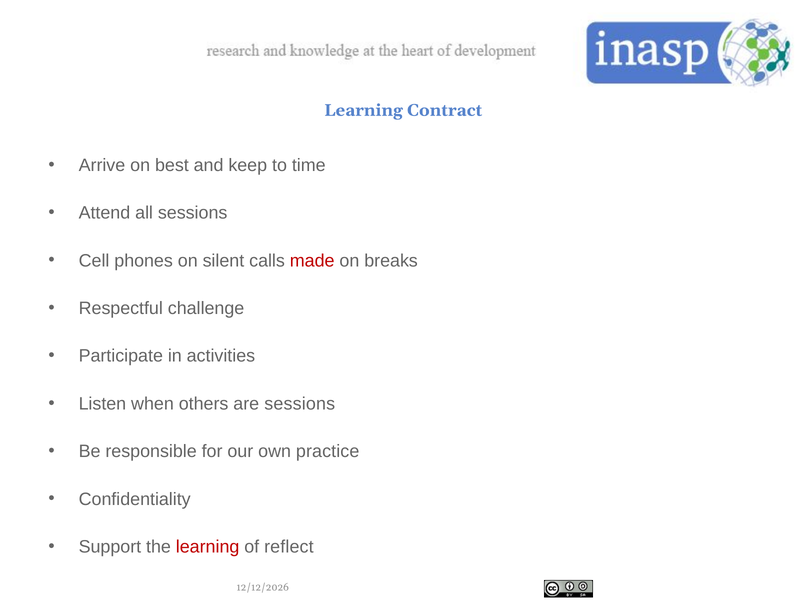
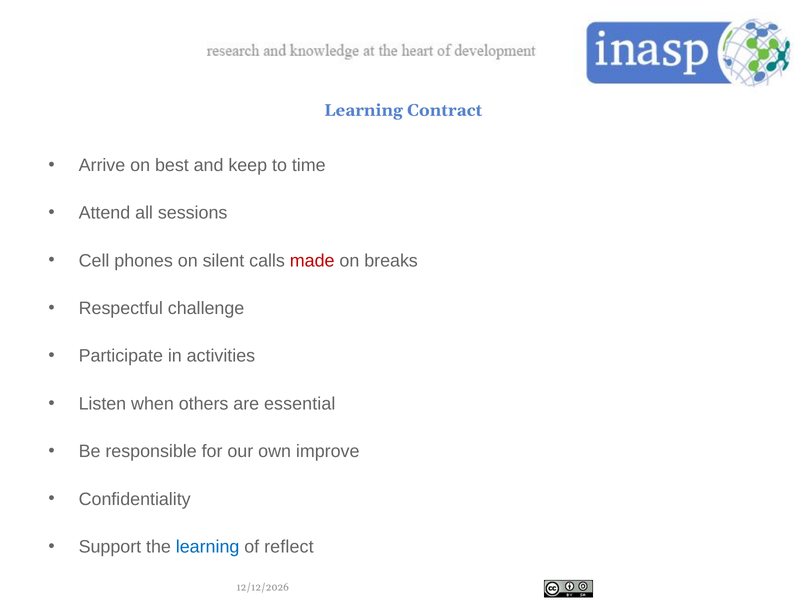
are sessions: sessions -> essential
practice: practice -> improve
learning at (208, 546) colour: red -> blue
